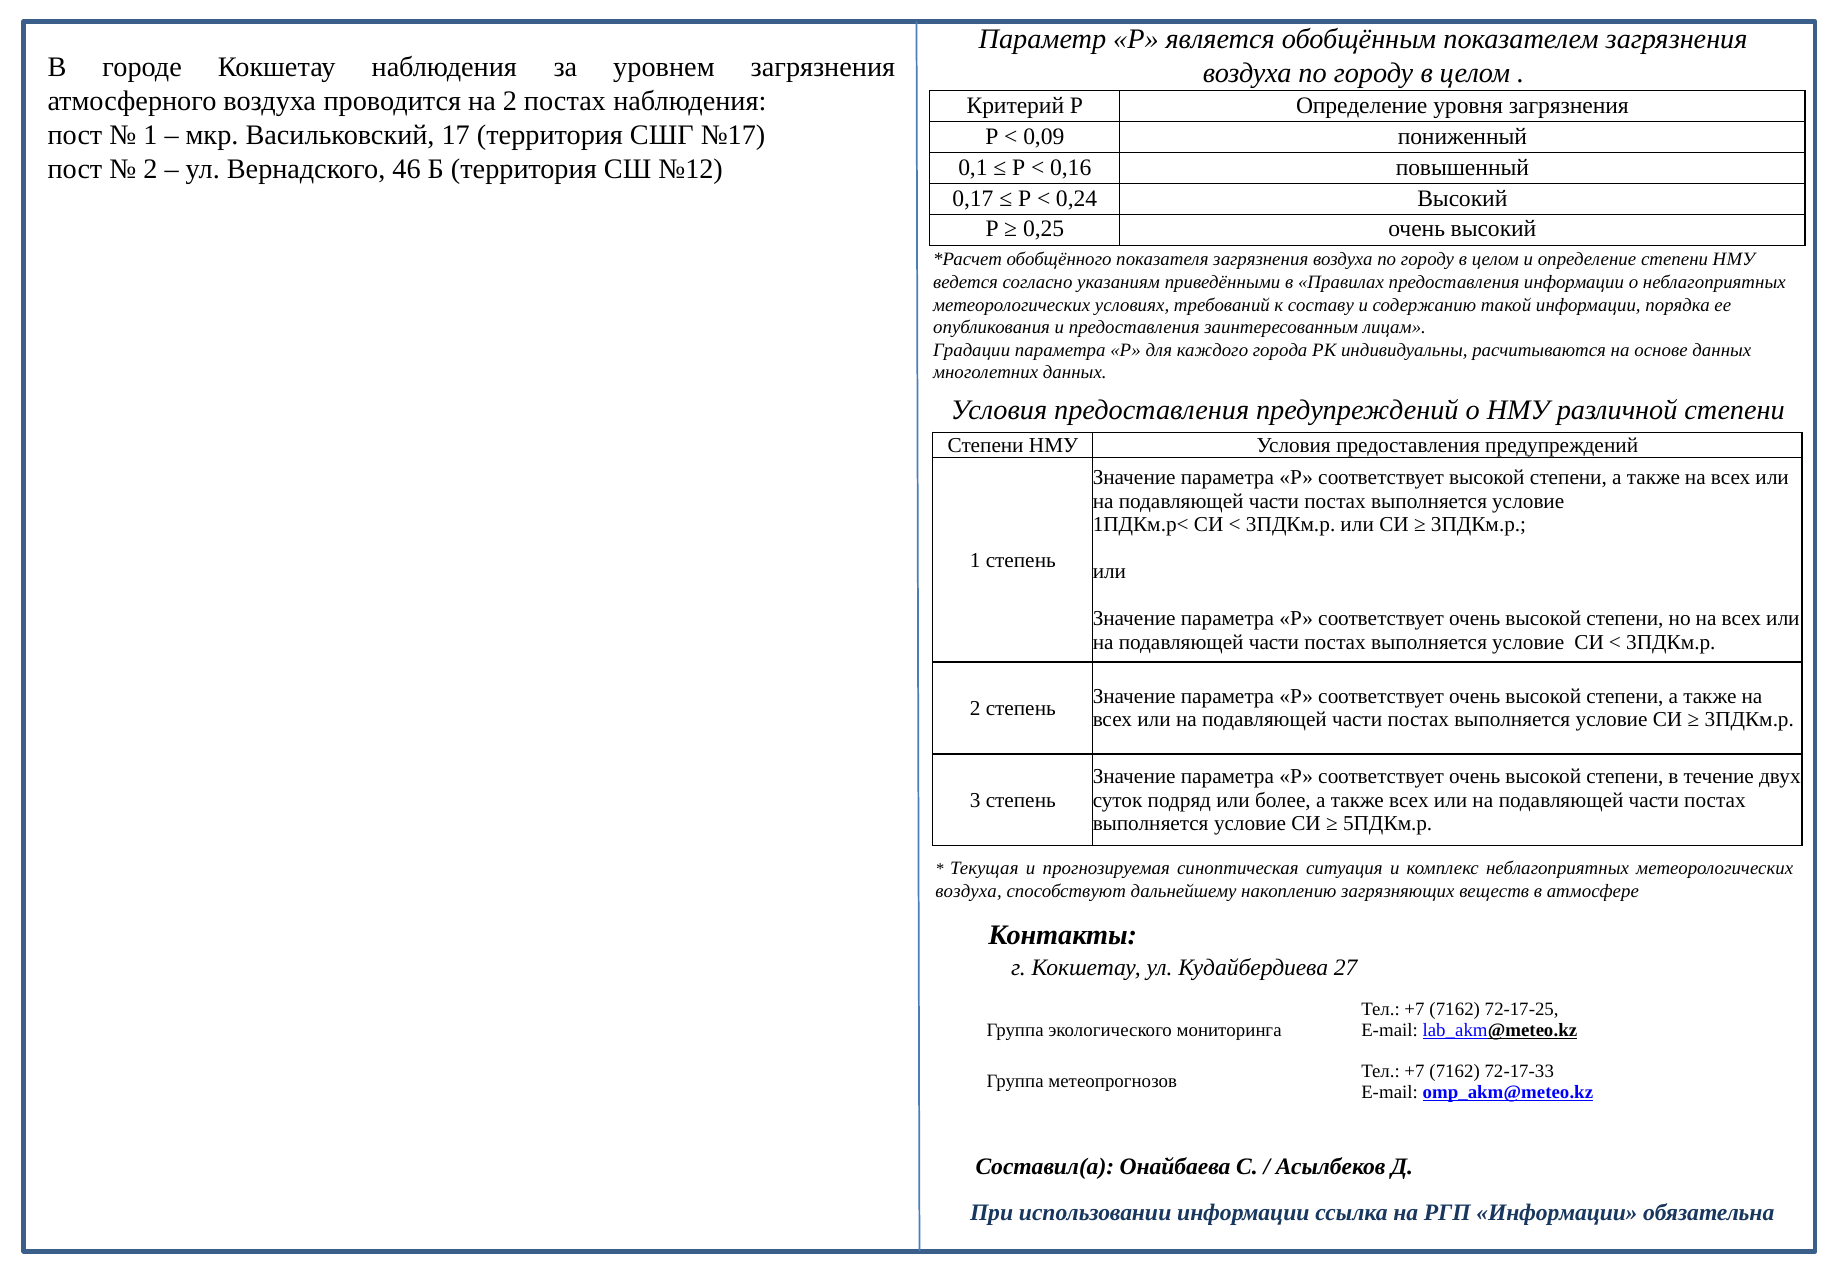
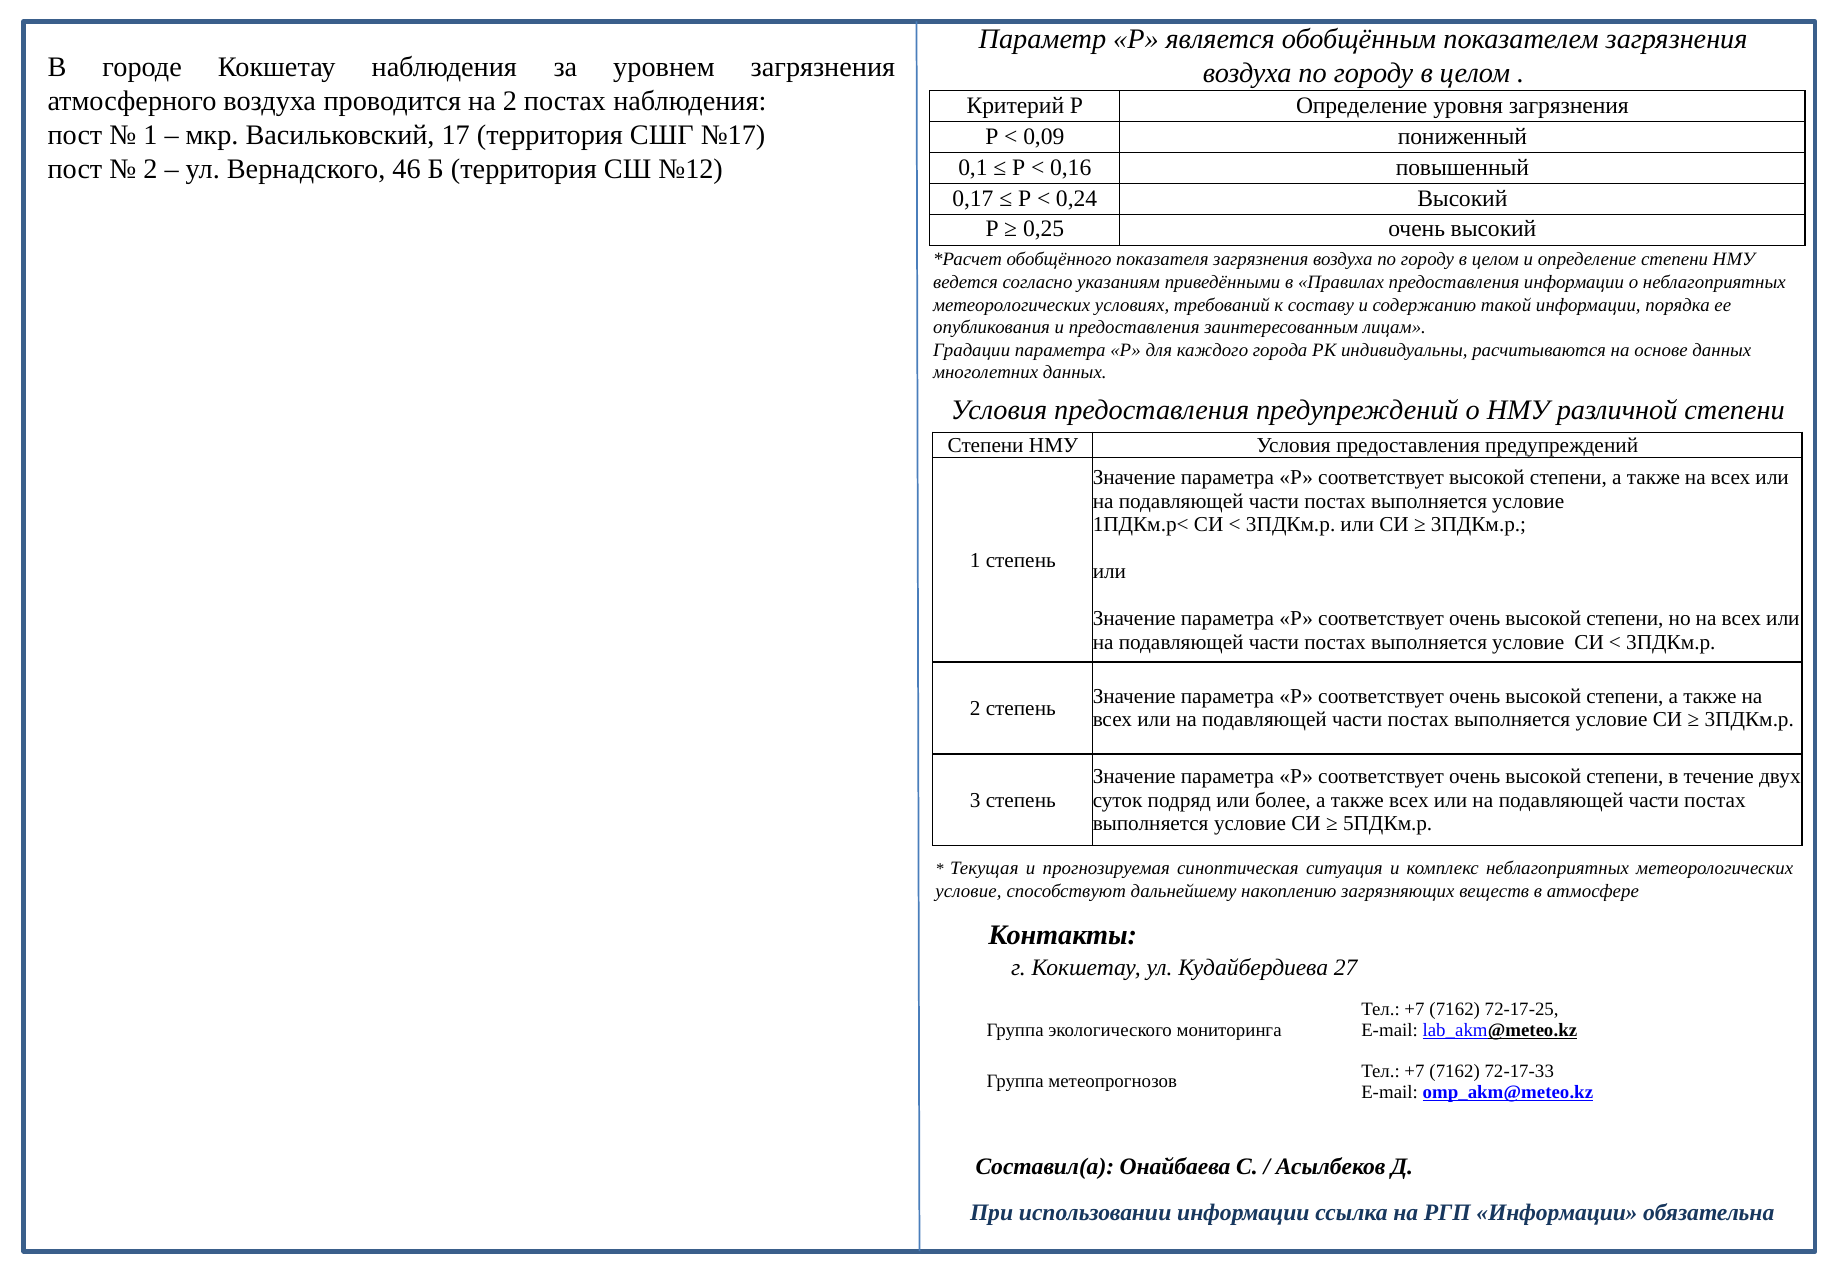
воздуха at (969, 891): воздуха -> условие
